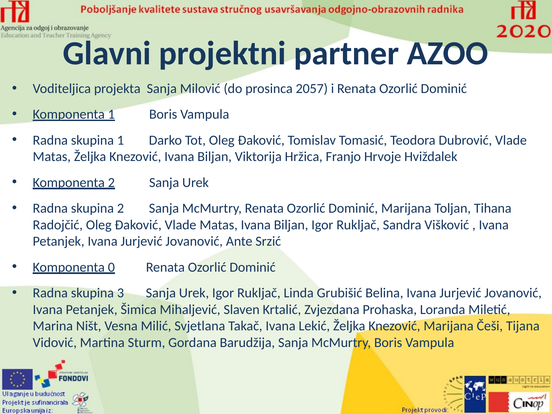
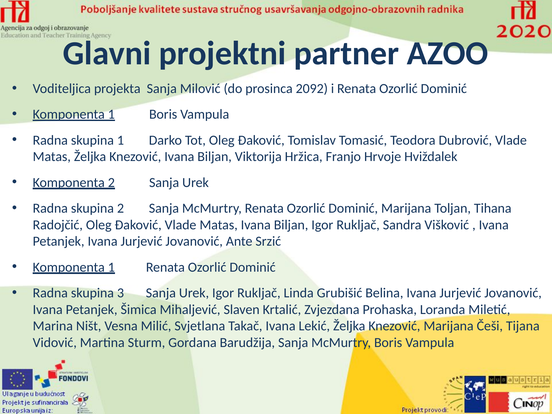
2057: 2057 -> 2092
0 at (111, 267): 0 -> 1
